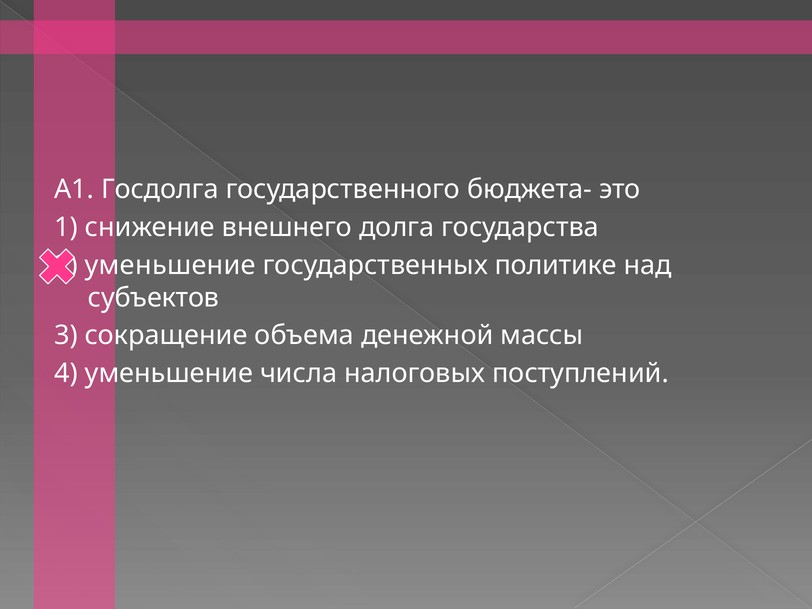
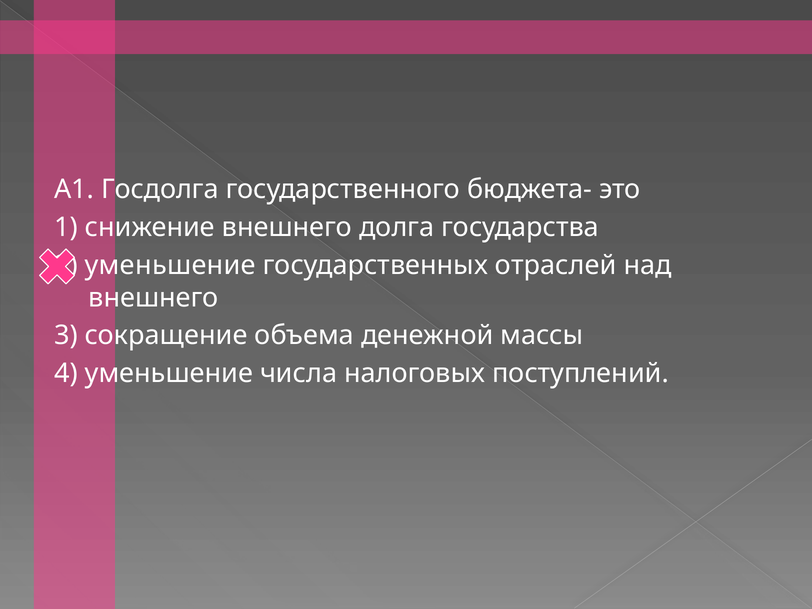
политике: политике -> отраслей
субъектов at (154, 298): субъектов -> внешнего
